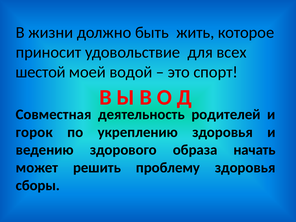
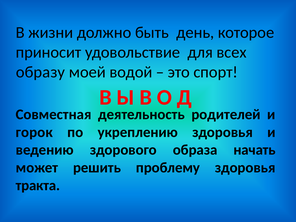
жить: жить -> день
шестой: шестой -> образу
сборы: сборы -> тракта
